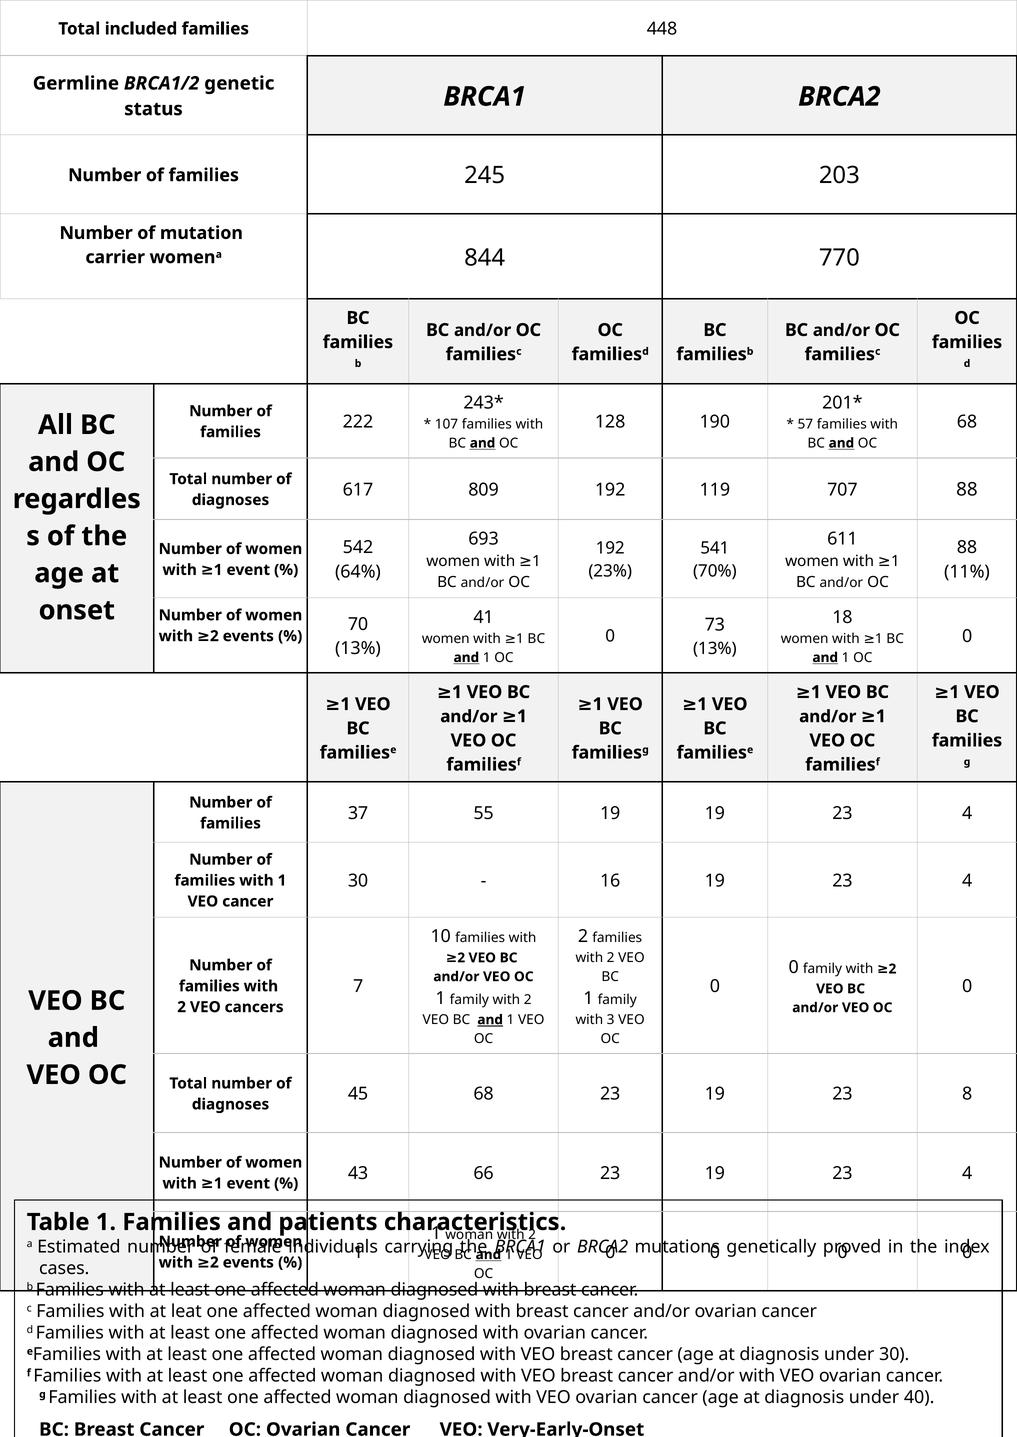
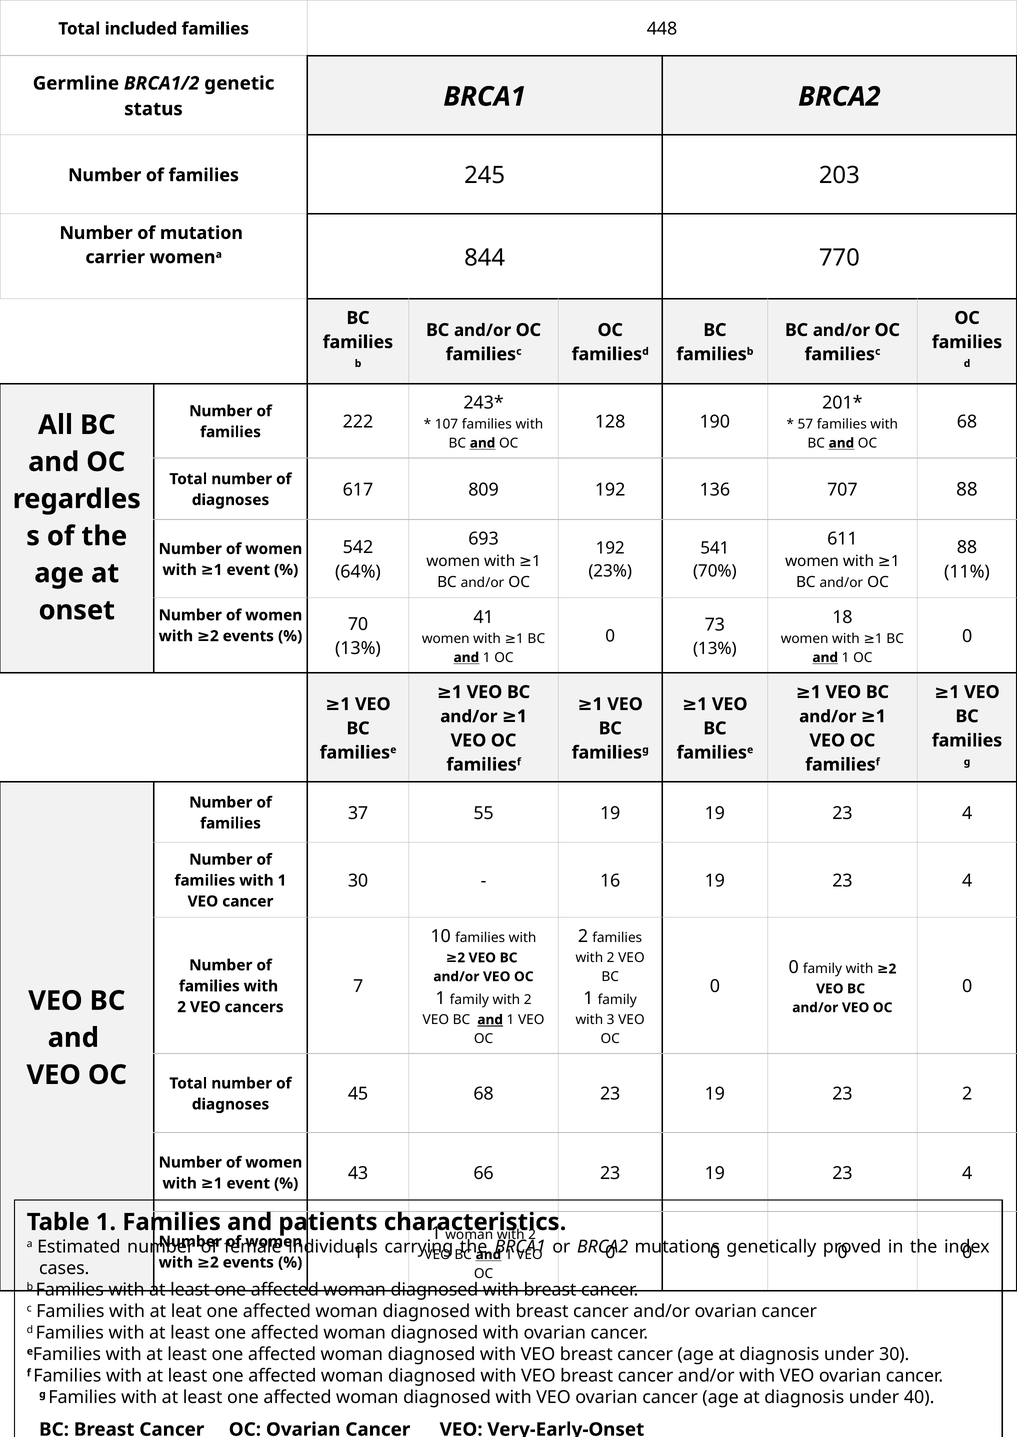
119: 119 -> 136
23 8: 8 -> 2
